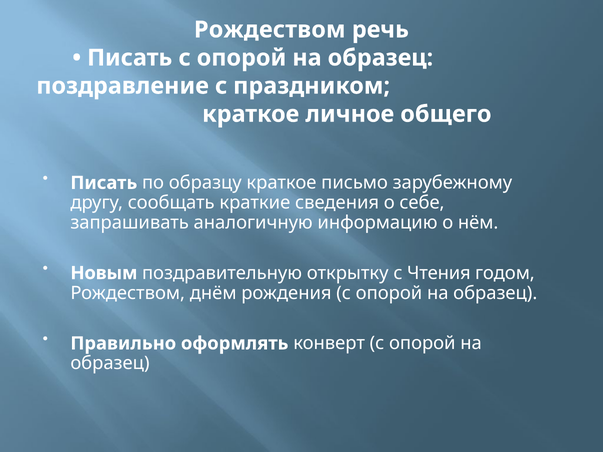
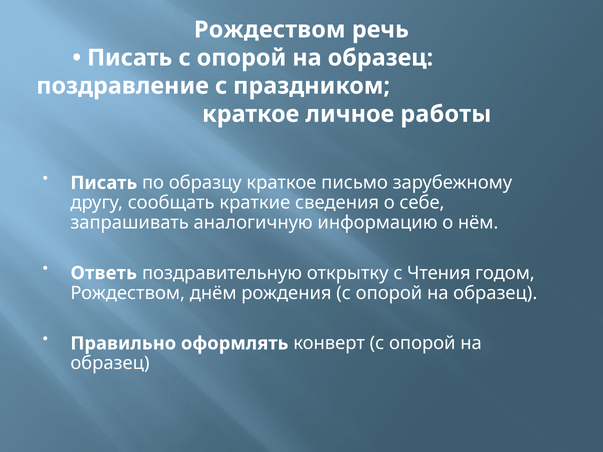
общего: общего -> работы
Новым: Новым -> Ответь
